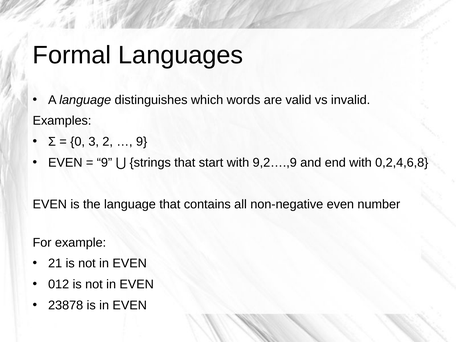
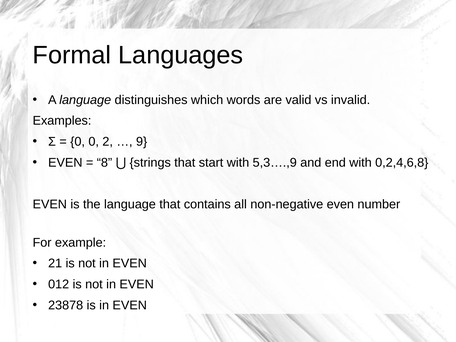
0 3: 3 -> 0
9 at (104, 163): 9 -> 8
9,2….,9: 9,2….,9 -> 5,3….,9
